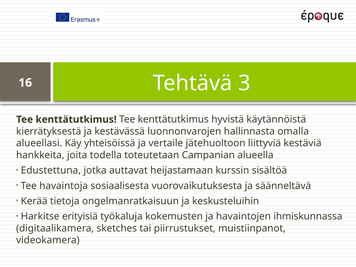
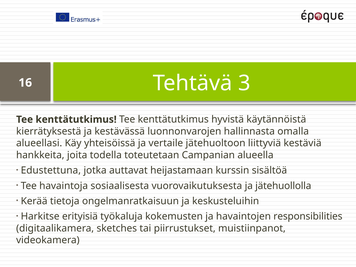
säänneltävä: säänneltävä -> jätehuollolla
ihmiskunnassa: ihmiskunnassa -> responsibilities
